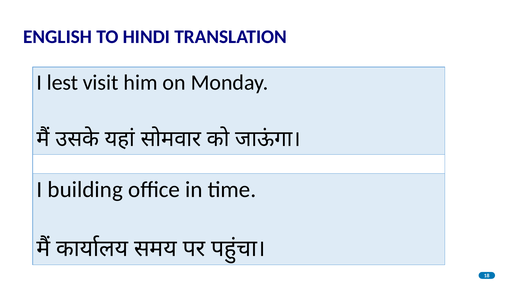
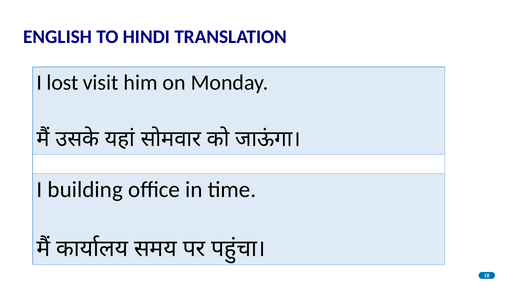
lest: lest -> lost
